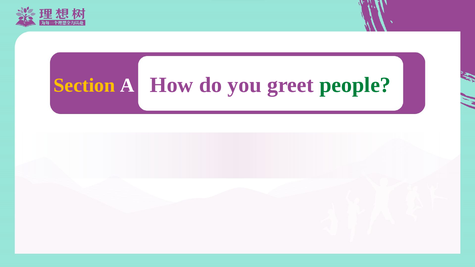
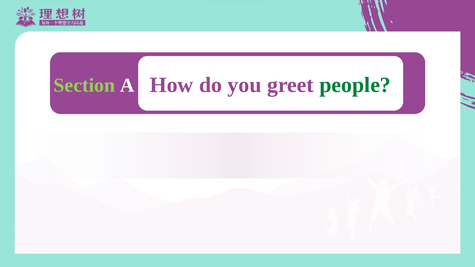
Section colour: yellow -> light green
